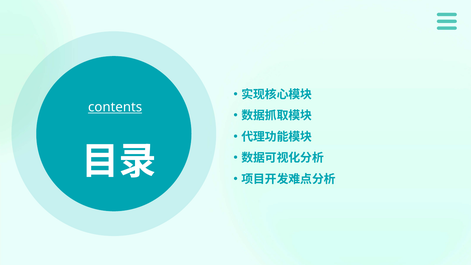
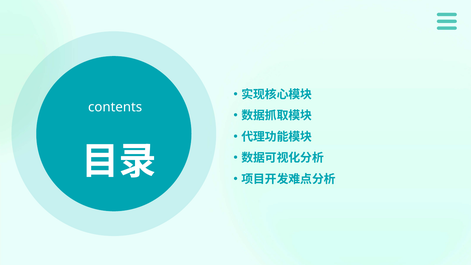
contents underline: present -> none
